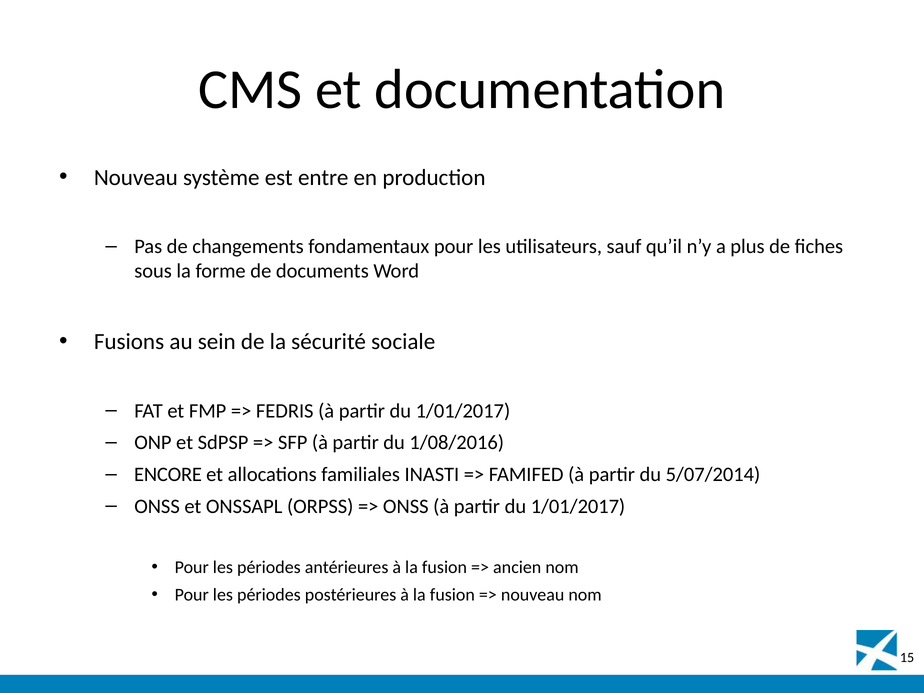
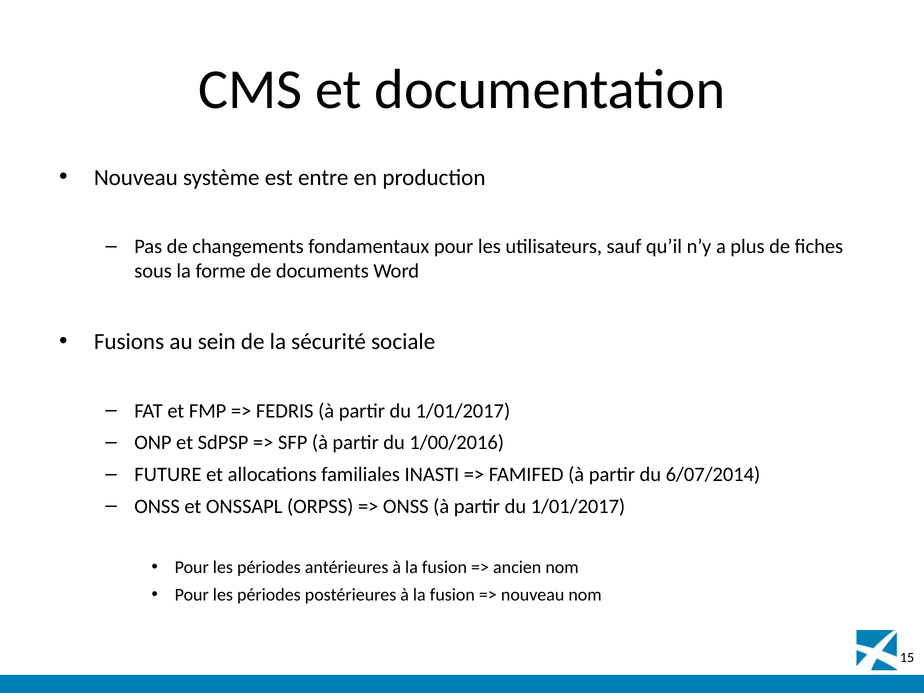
1/08/2016: 1/08/2016 -> 1/00/2016
ENCORE: ENCORE -> FUTURE
5/07/2014: 5/07/2014 -> 6/07/2014
